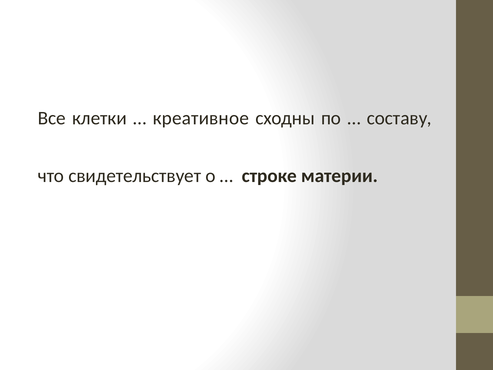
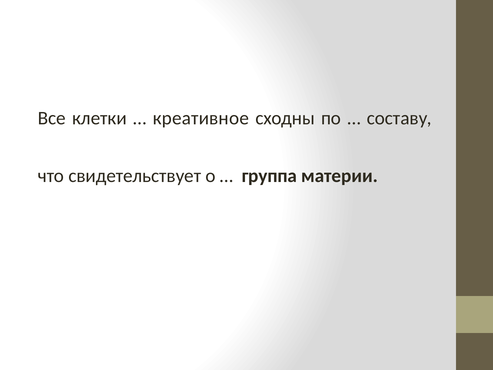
строке: строке -> группа
